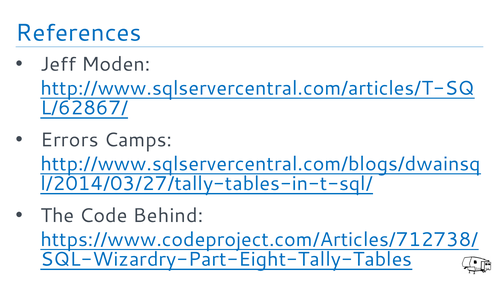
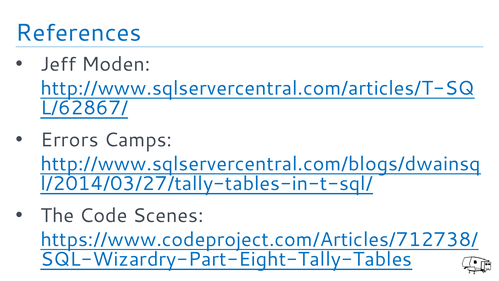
Behind: Behind -> Scenes
